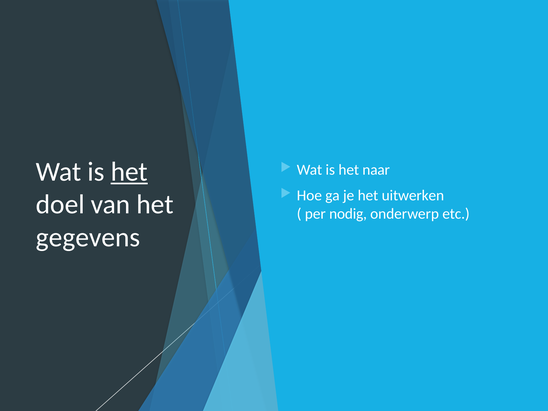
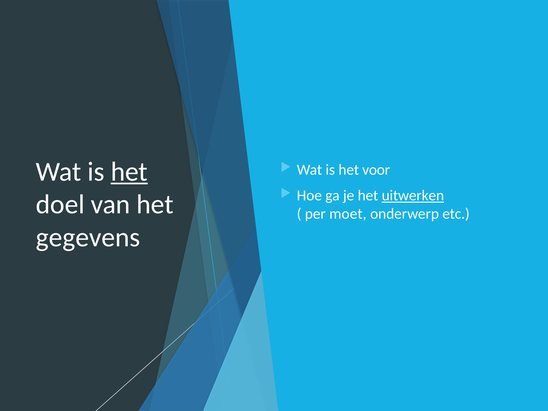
naar: naar -> voor
uitwerken underline: none -> present
nodig: nodig -> moet
